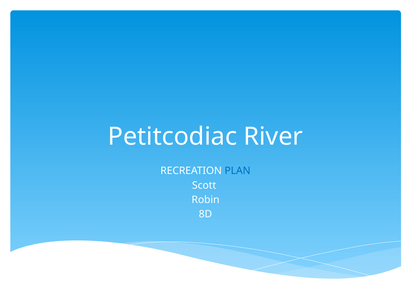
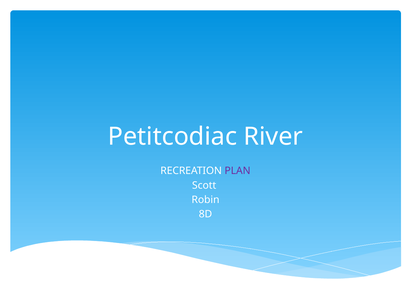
PLAN colour: blue -> purple
